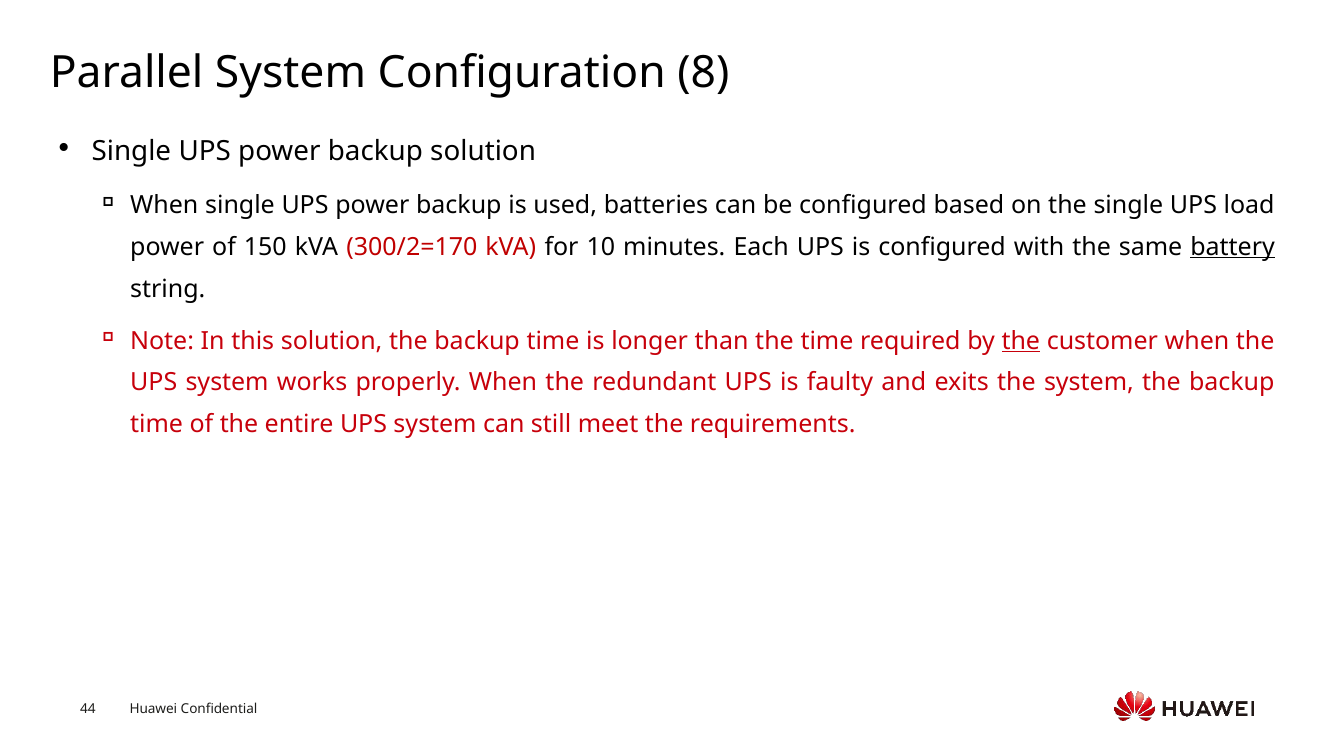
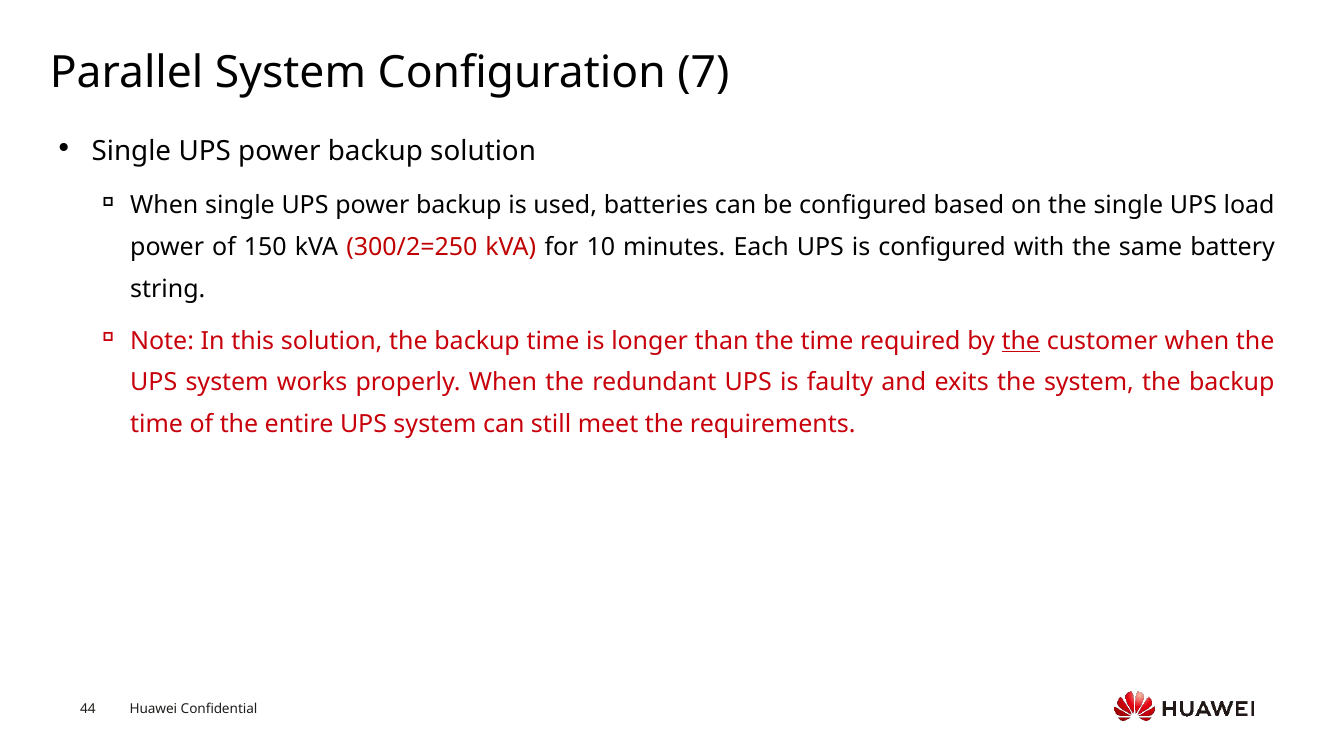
8: 8 -> 7
300/2=170: 300/2=170 -> 300/2=250
battery underline: present -> none
